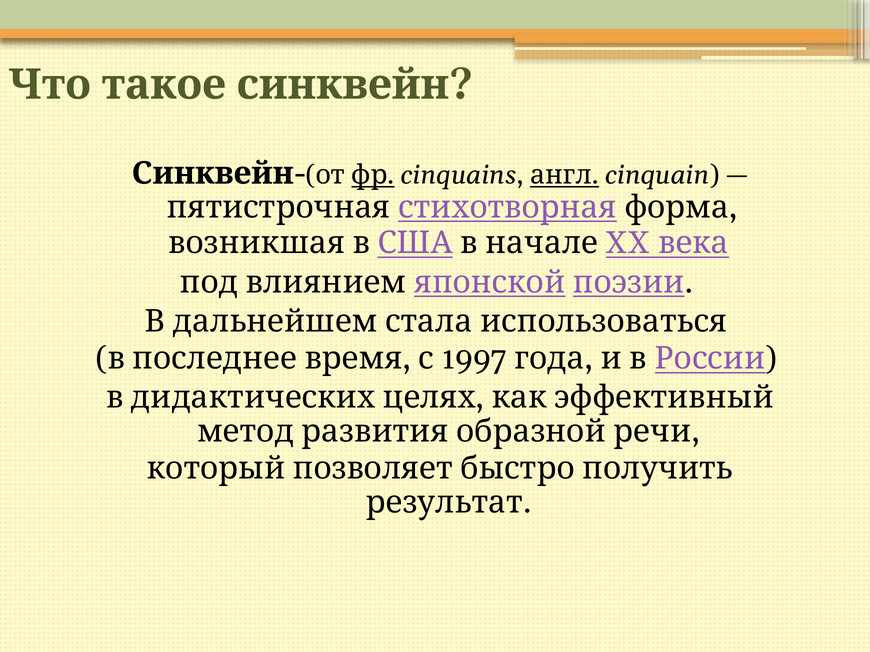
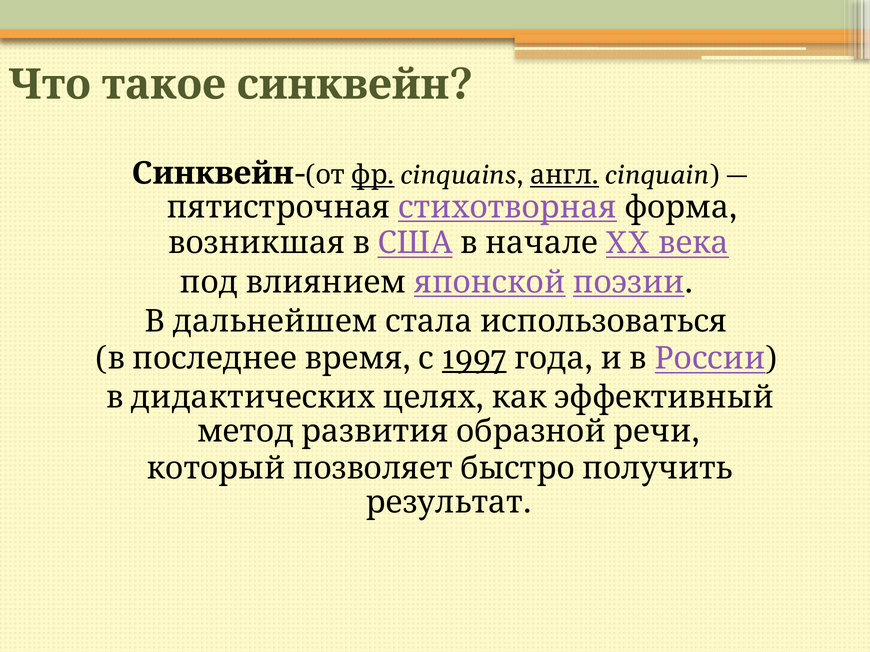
1997 underline: none -> present
